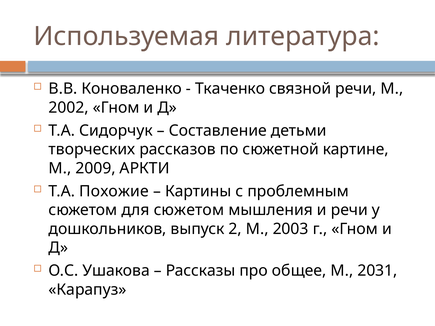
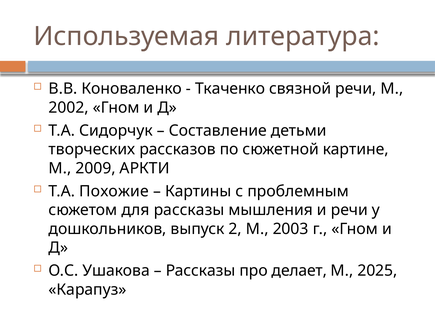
для сюжетом: сюжетом -> рассказы
общее: общее -> делает
2031: 2031 -> 2025
